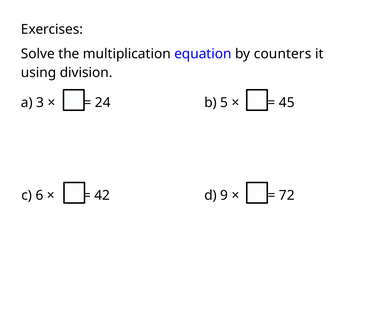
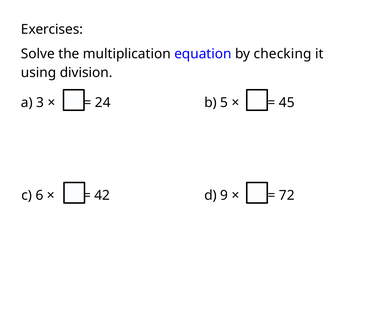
counters: counters -> checking
